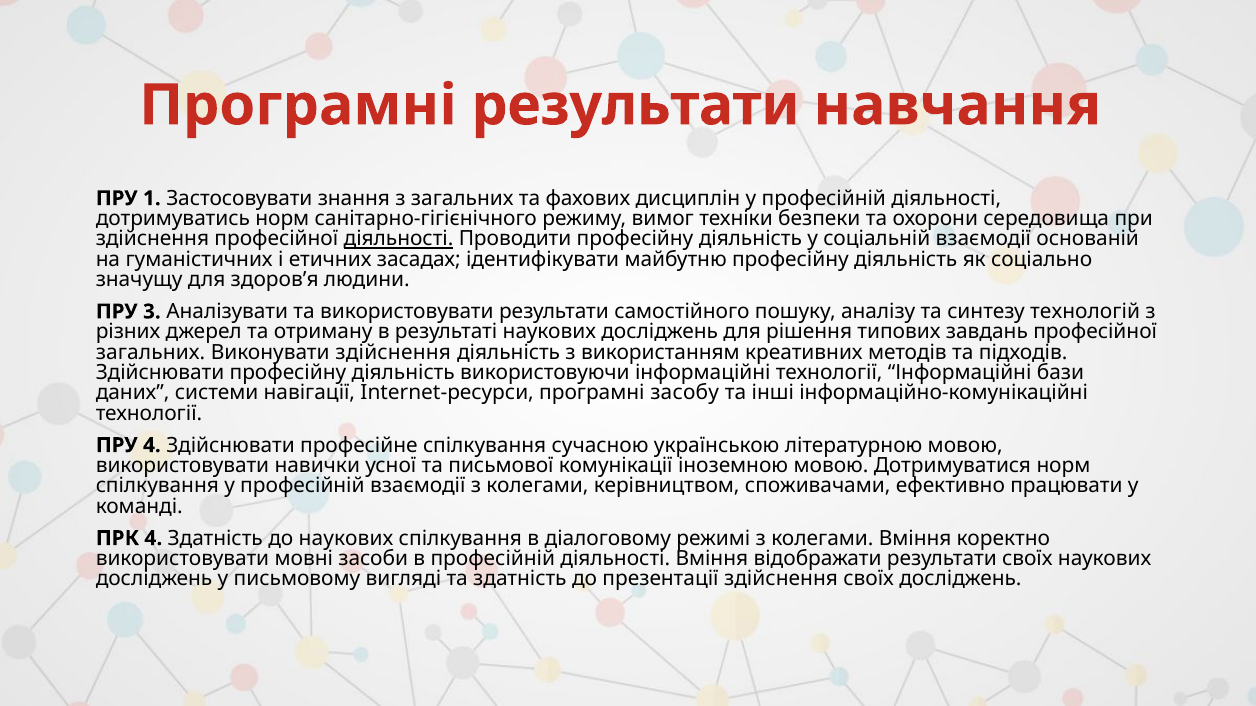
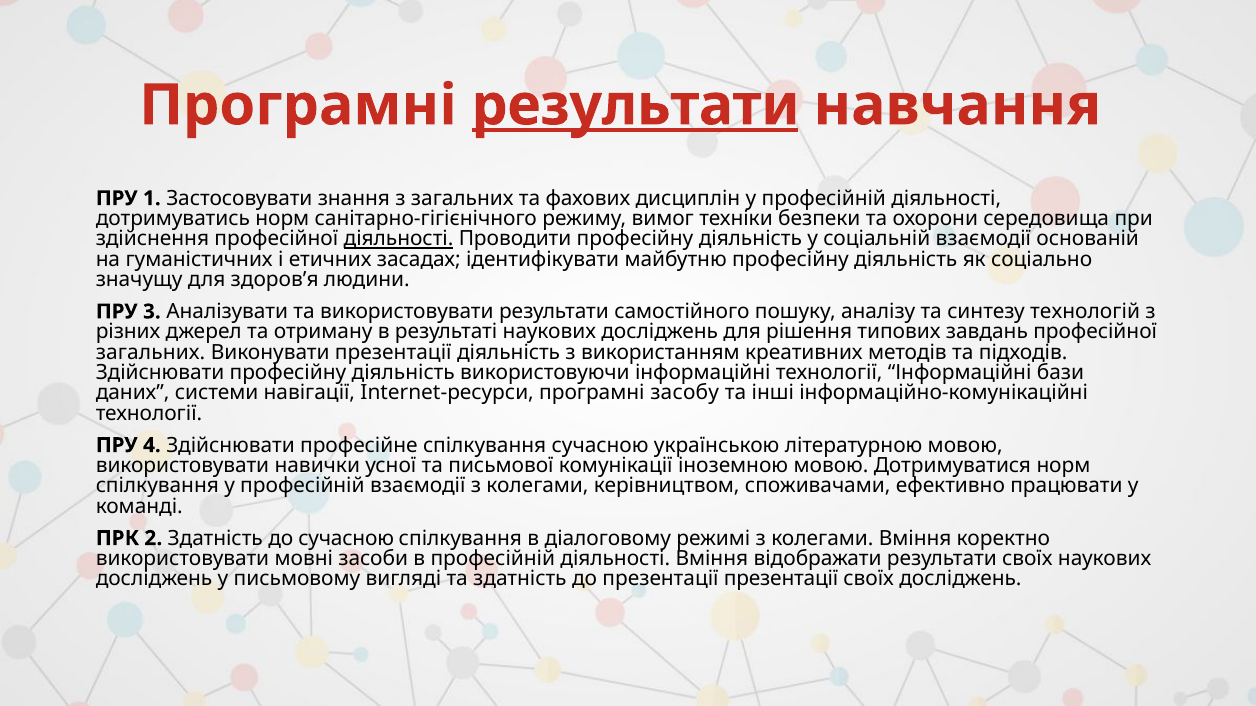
результати at (636, 106) underline: none -> present
Виконувати здійснення: здійснення -> презентації
ПРК 4: 4 -> 2
до наукових: наукових -> сучасною
презентації здійснення: здійснення -> презентації
